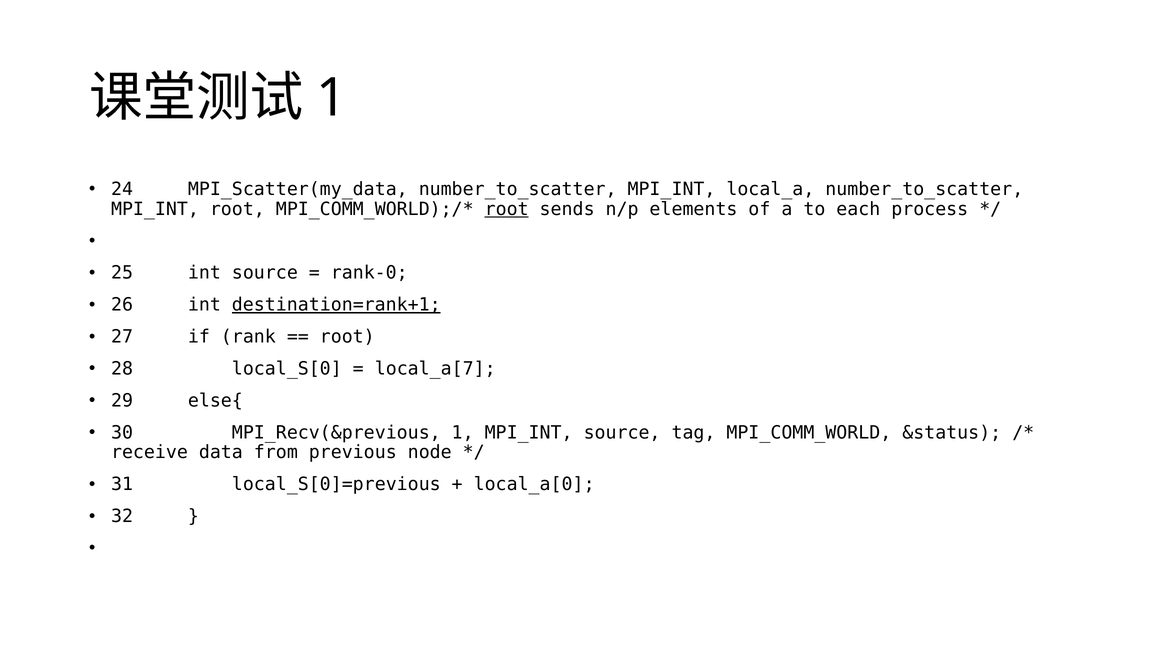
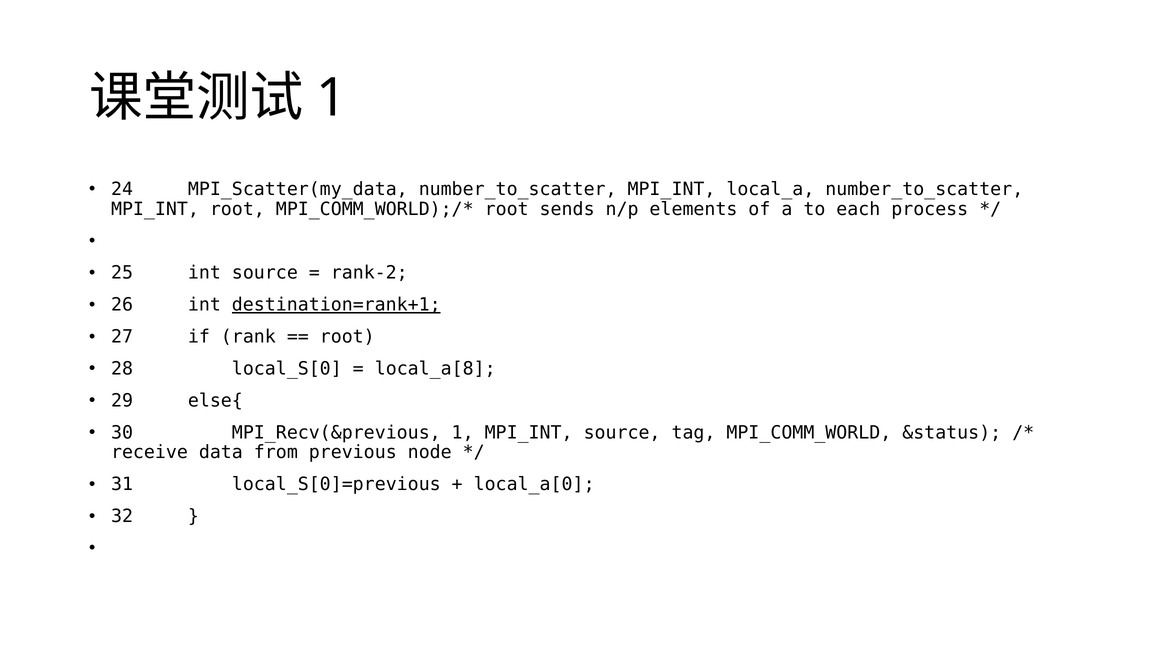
root at (507, 209) underline: present -> none
rank-0: rank-0 -> rank-2
local_a[7: local_a[7 -> local_a[8
